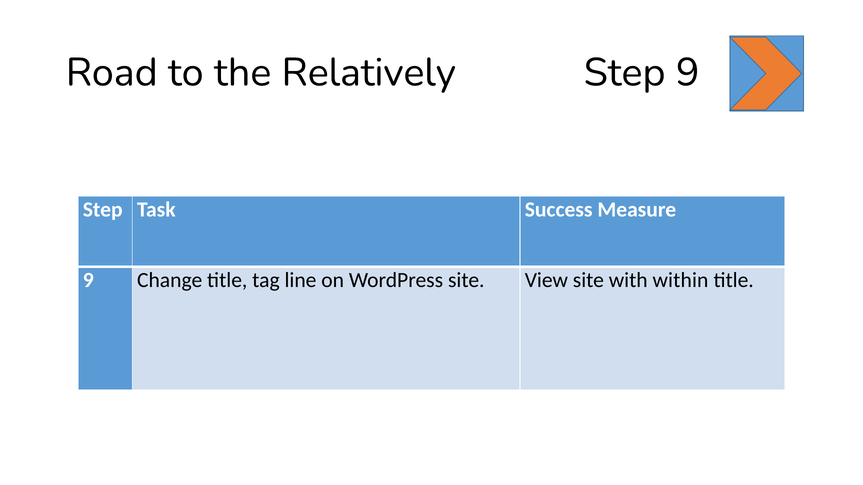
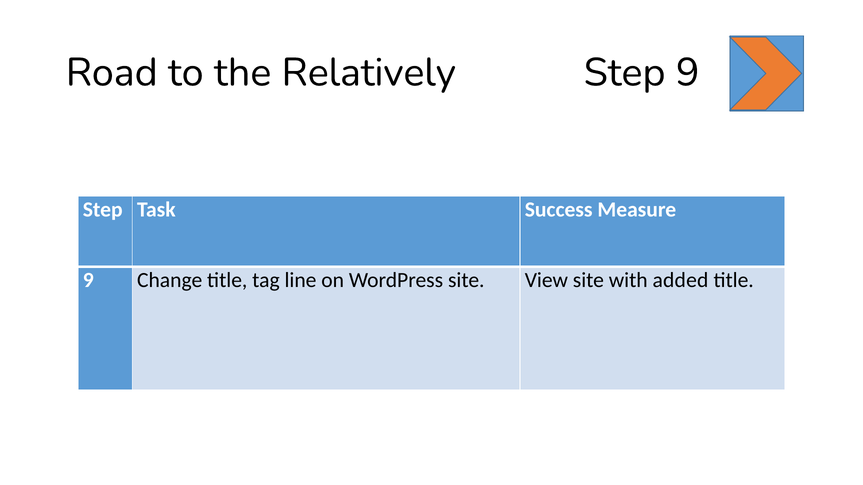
within: within -> added
